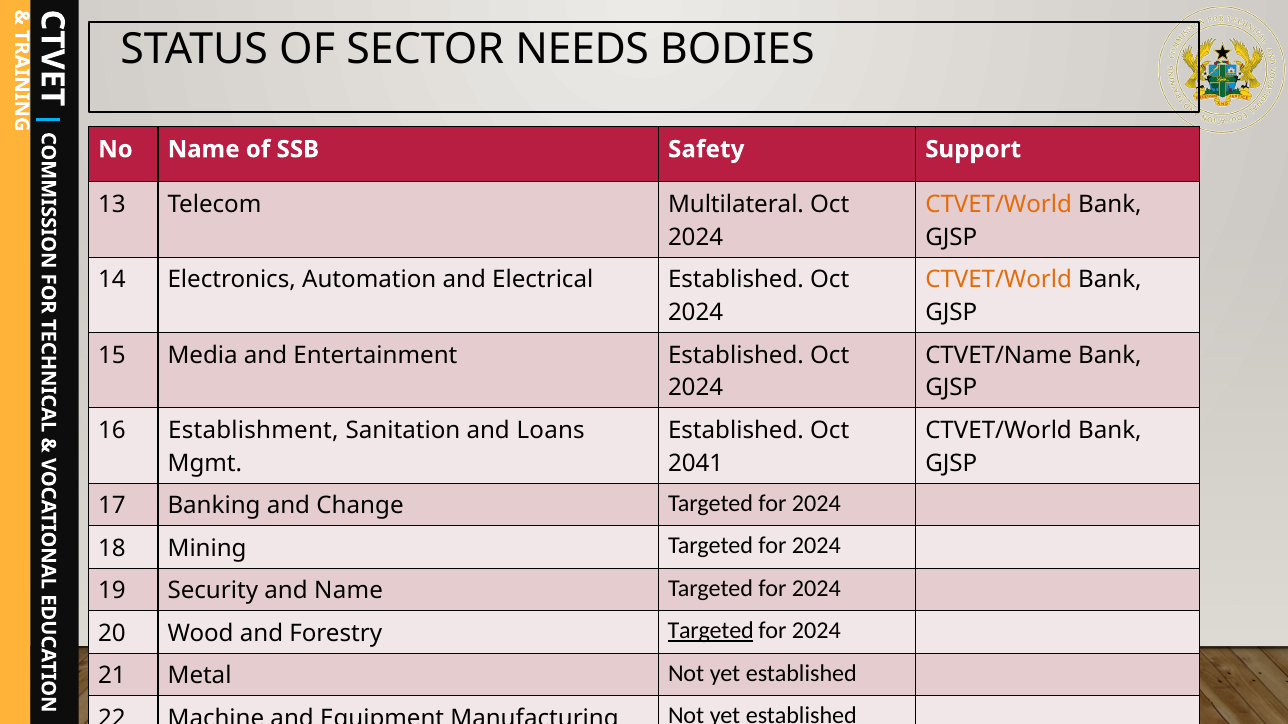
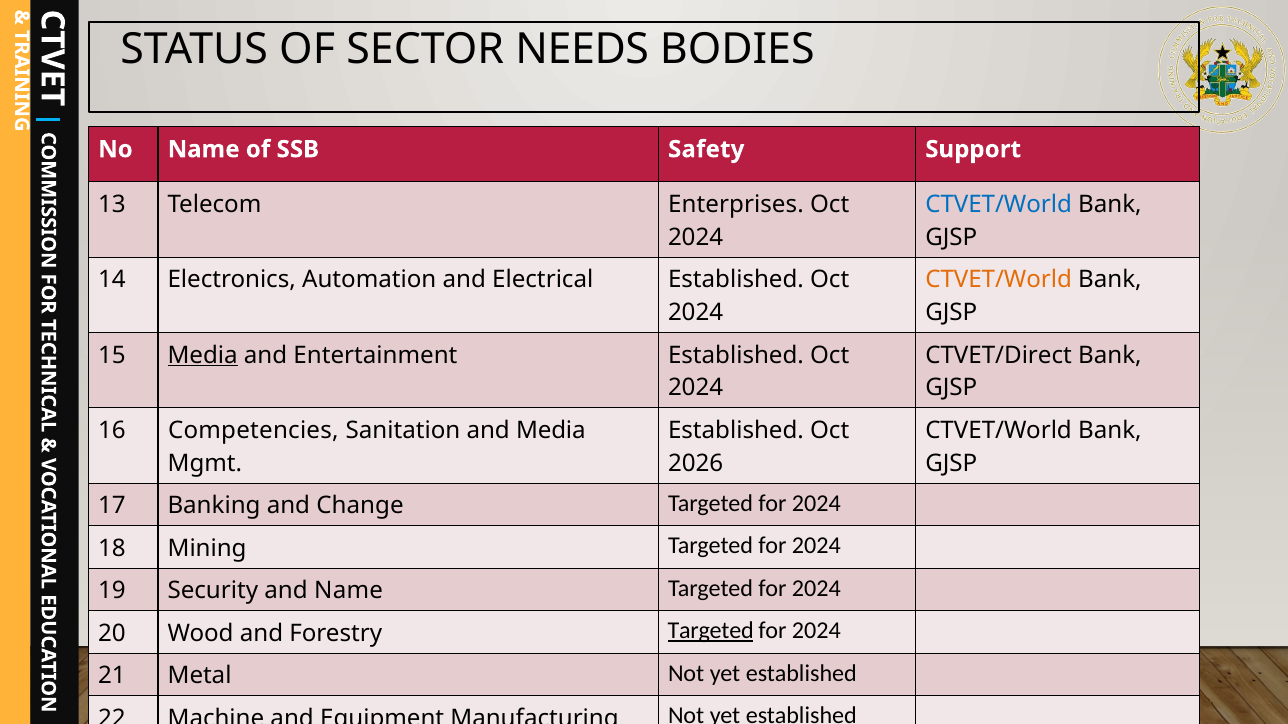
Multilateral: Multilateral -> Enterprises
CTVET/World at (999, 205) colour: orange -> blue
Media at (203, 355) underline: none -> present
CTVET/Name: CTVET/Name -> CTVET/Direct
Establishment: Establishment -> Competencies
and Loans: Loans -> Media
2041: 2041 -> 2026
